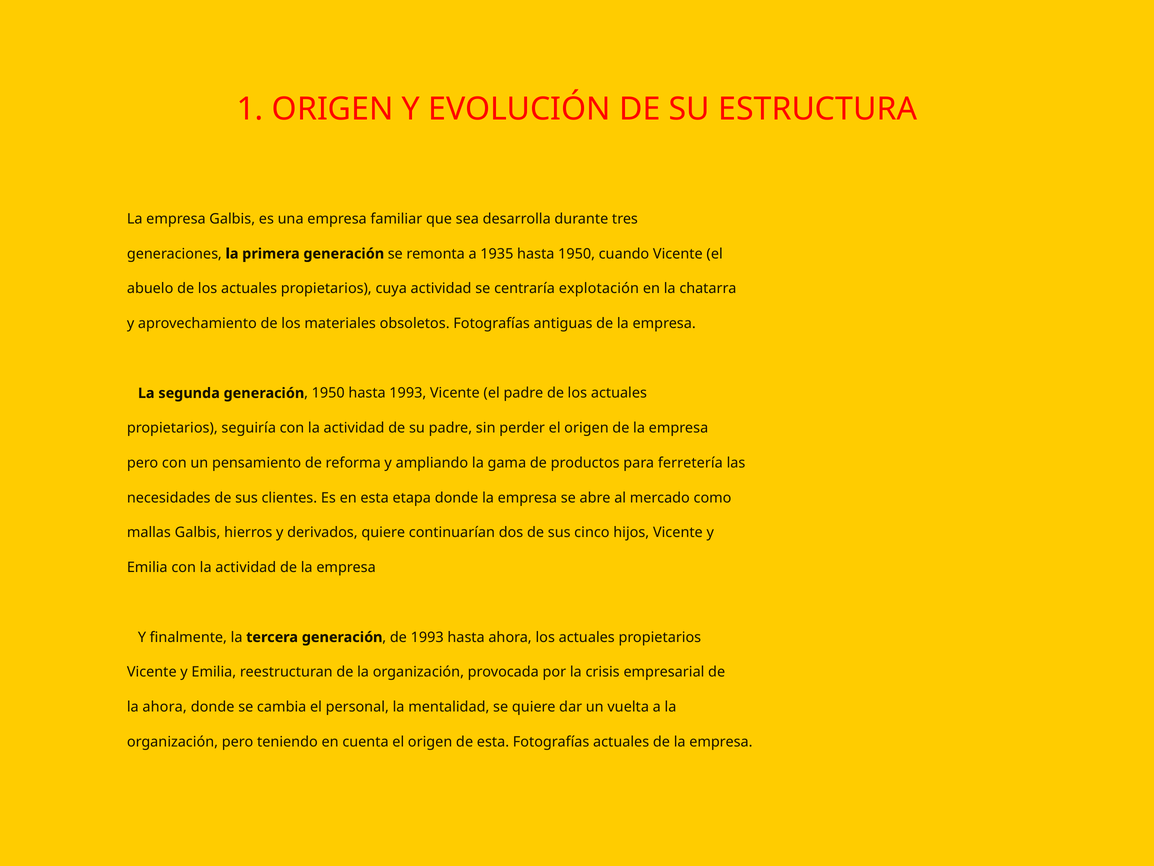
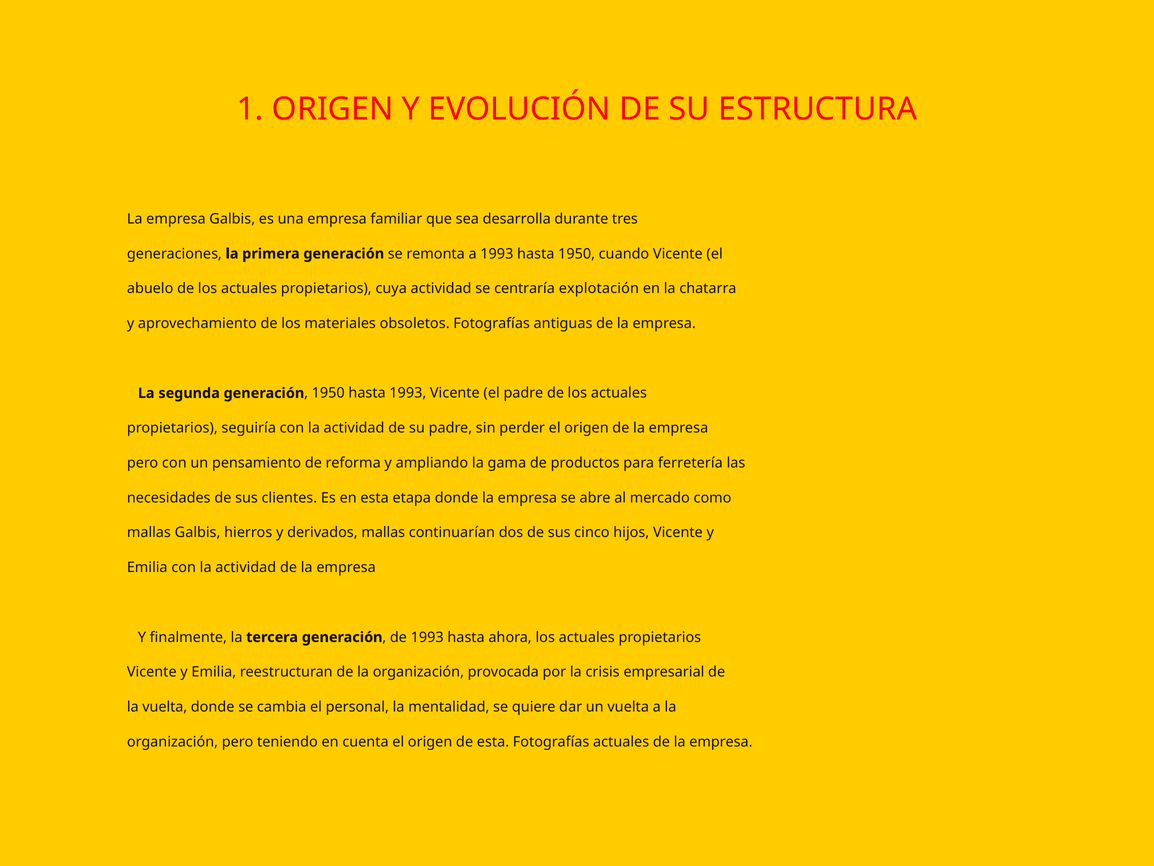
a 1935: 1935 -> 1993
derivados quiere: quiere -> mallas
la ahora: ahora -> vuelta
